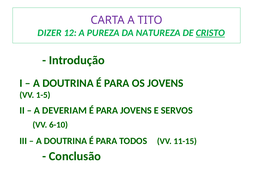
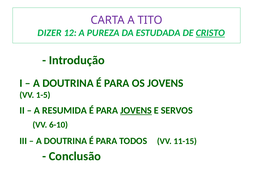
NATUREZA: NATUREZA -> ESTUDADA
DEVERIAM: DEVERIAM -> RESUMIDA
JOVENS at (136, 110) underline: none -> present
